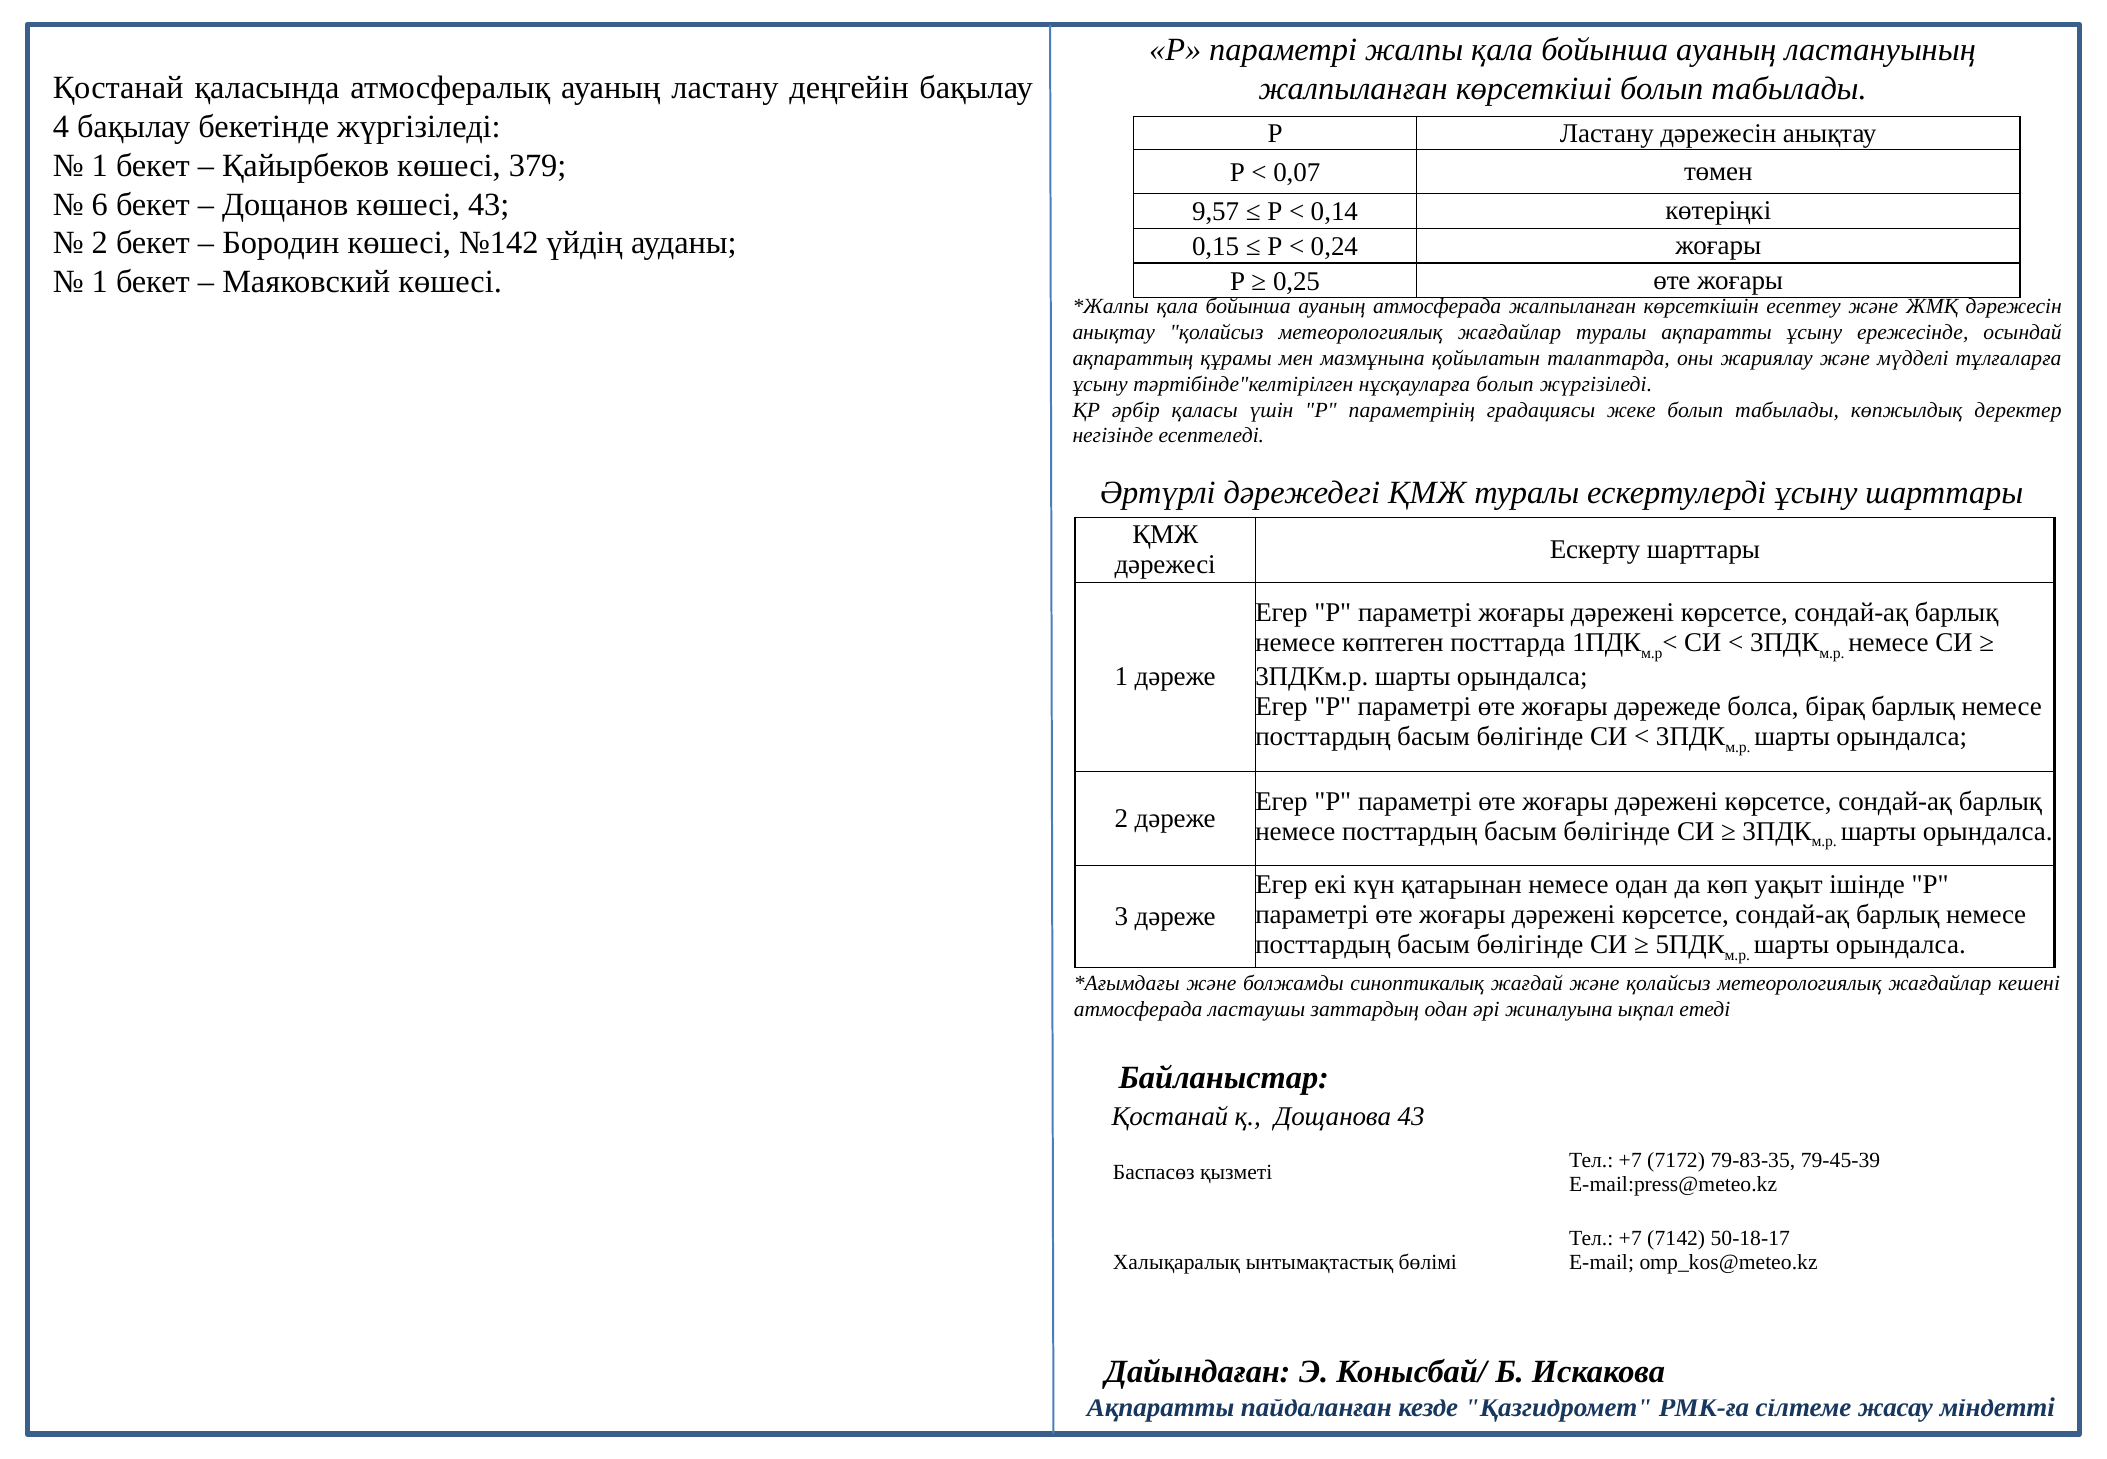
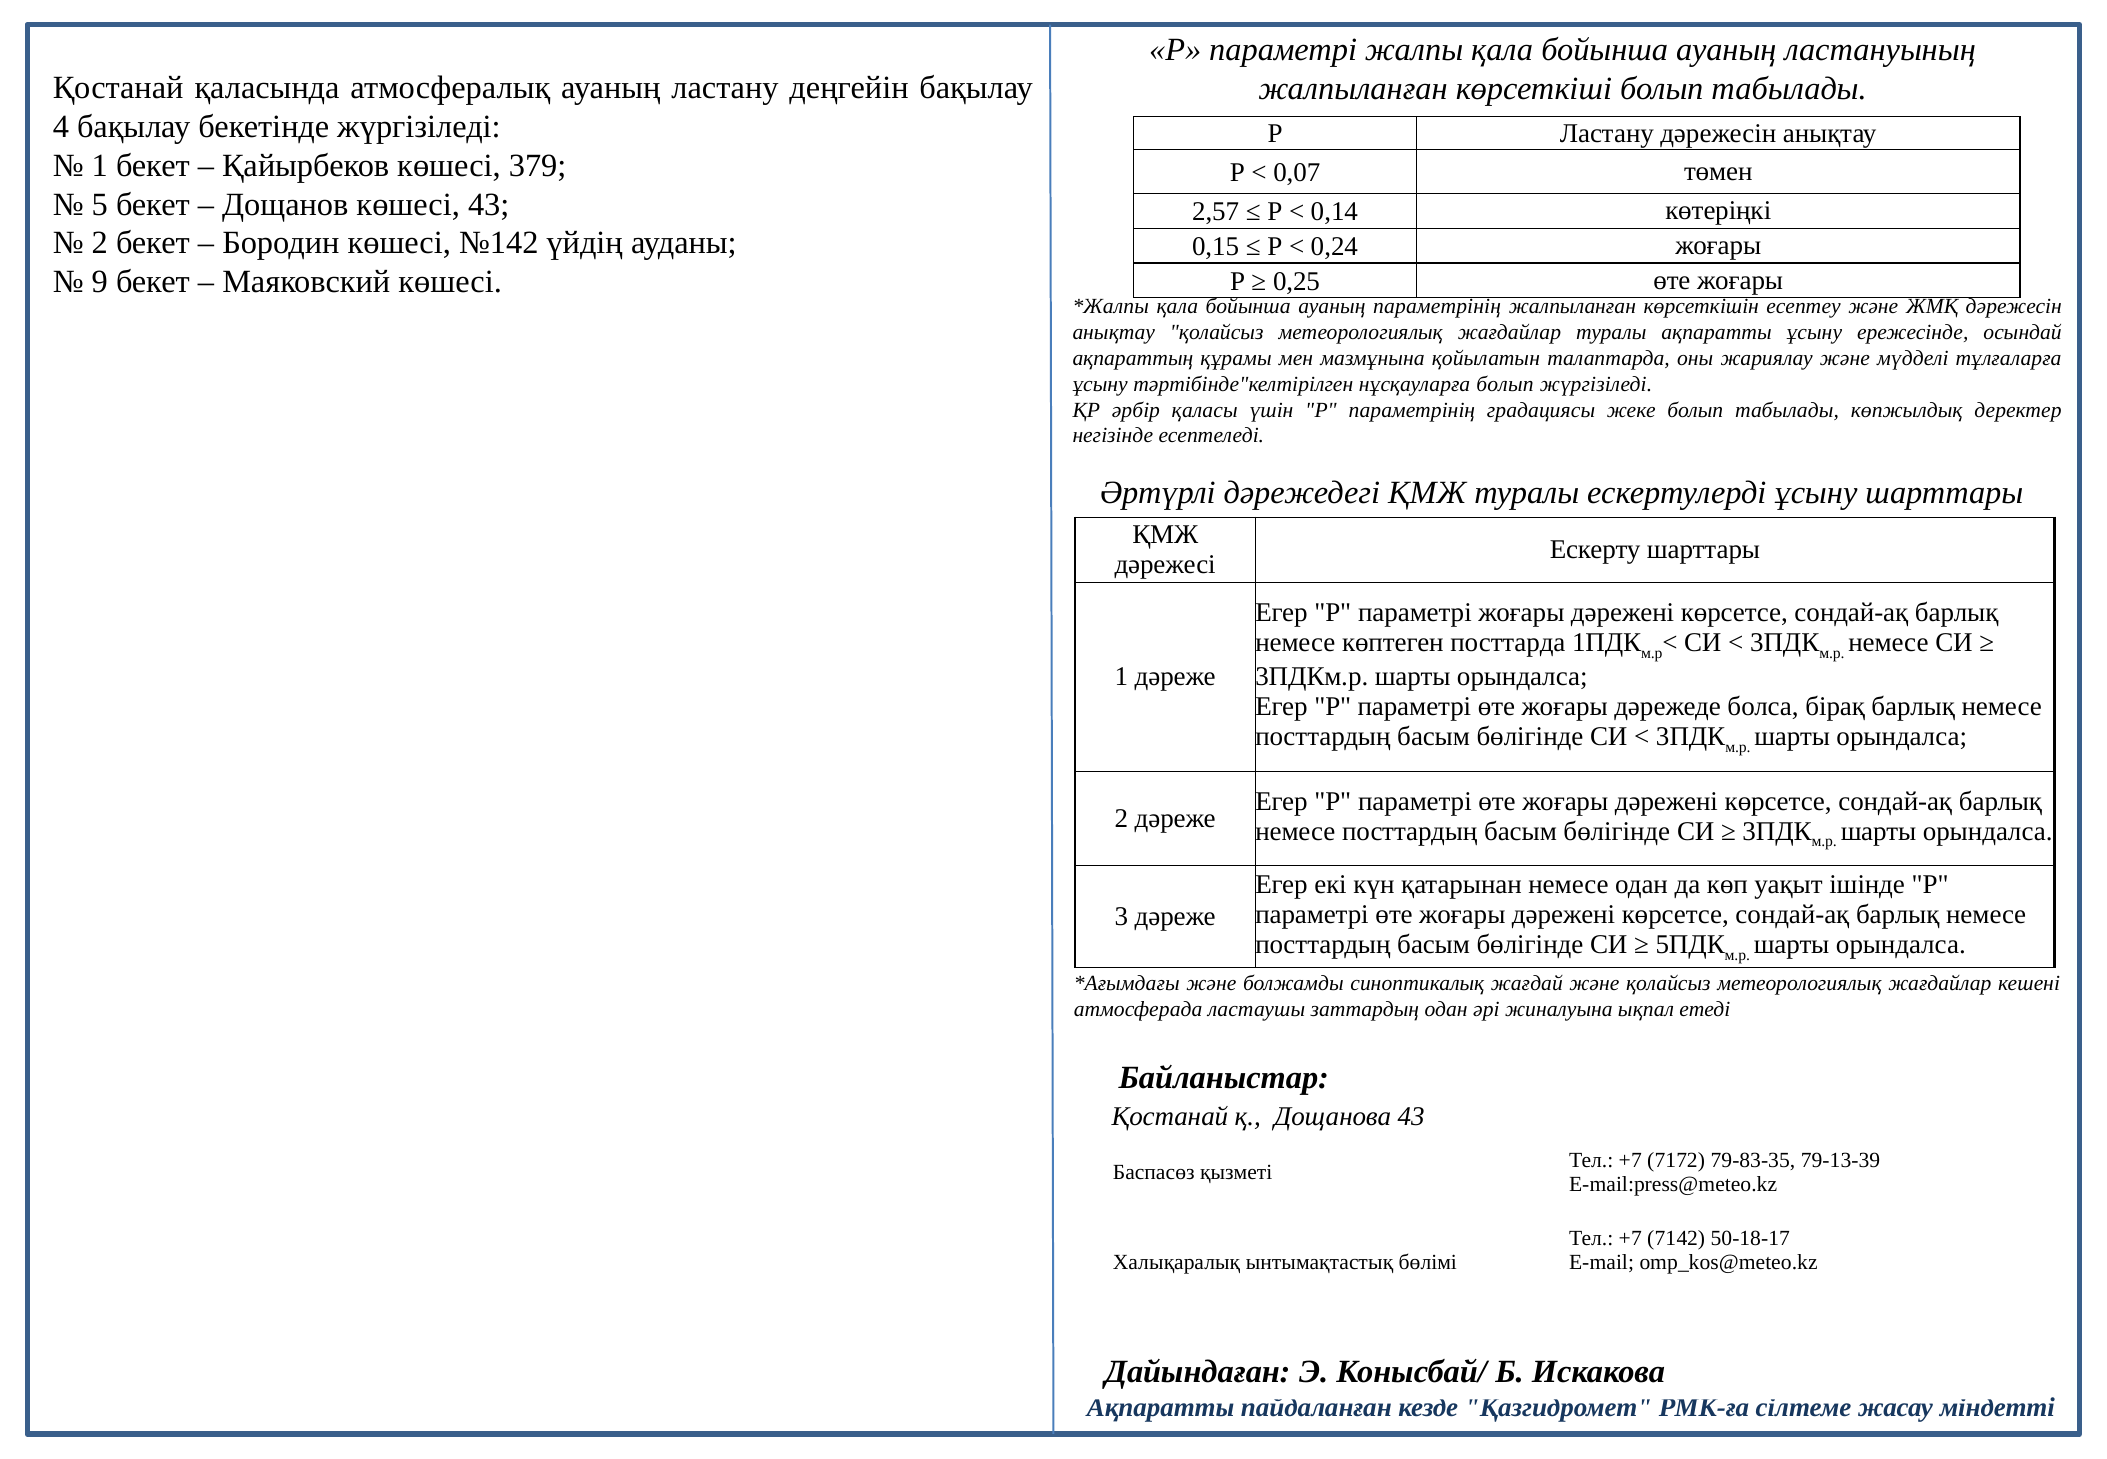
6: 6 -> 5
9,57: 9,57 -> 2,57
1 at (100, 282): 1 -> 9
ауаның атмосферада: атмосферада -> параметрінің
79-45-39: 79-45-39 -> 79-13-39
